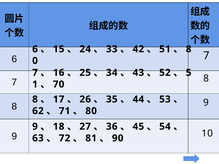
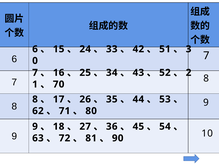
8 at (189, 49): 8 -> 3
5: 5 -> 2
